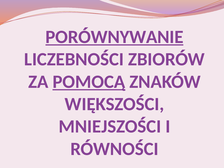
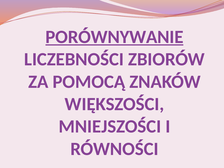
POMOCĄ underline: present -> none
